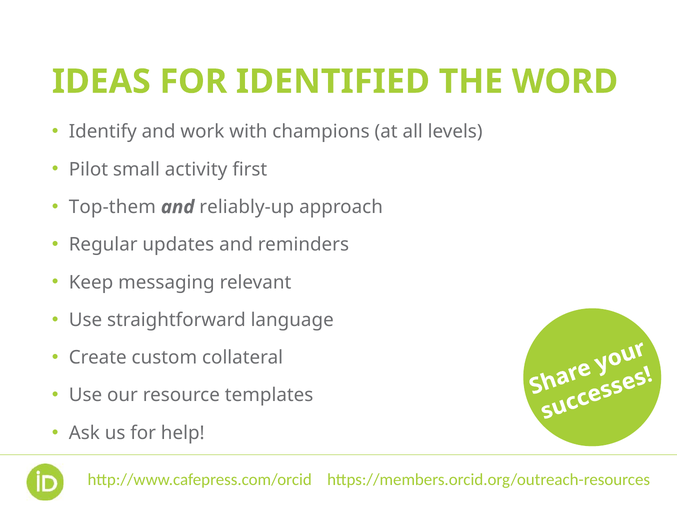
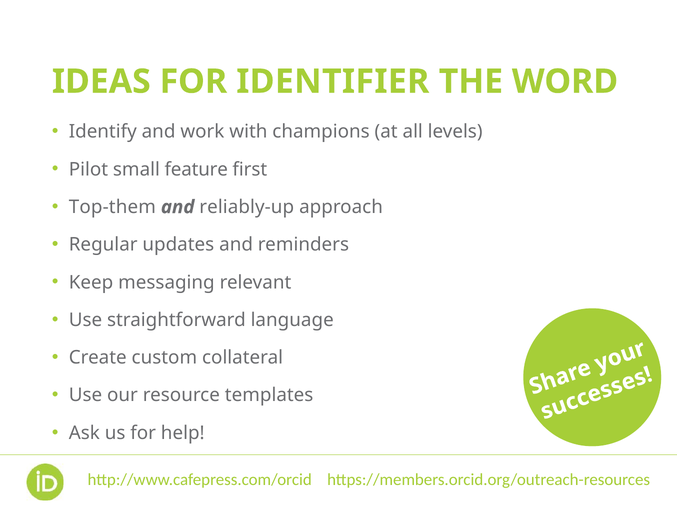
IDENTIFIED: IDENTIFIED -> IDENTIFIER
activity: activity -> feature
